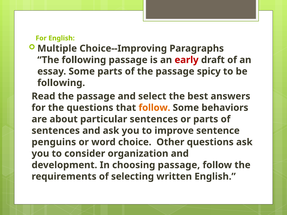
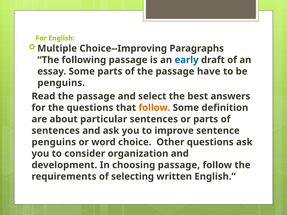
early colour: red -> blue
spicy: spicy -> have
following at (61, 83): following -> penguins
behaviors: behaviors -> definition
